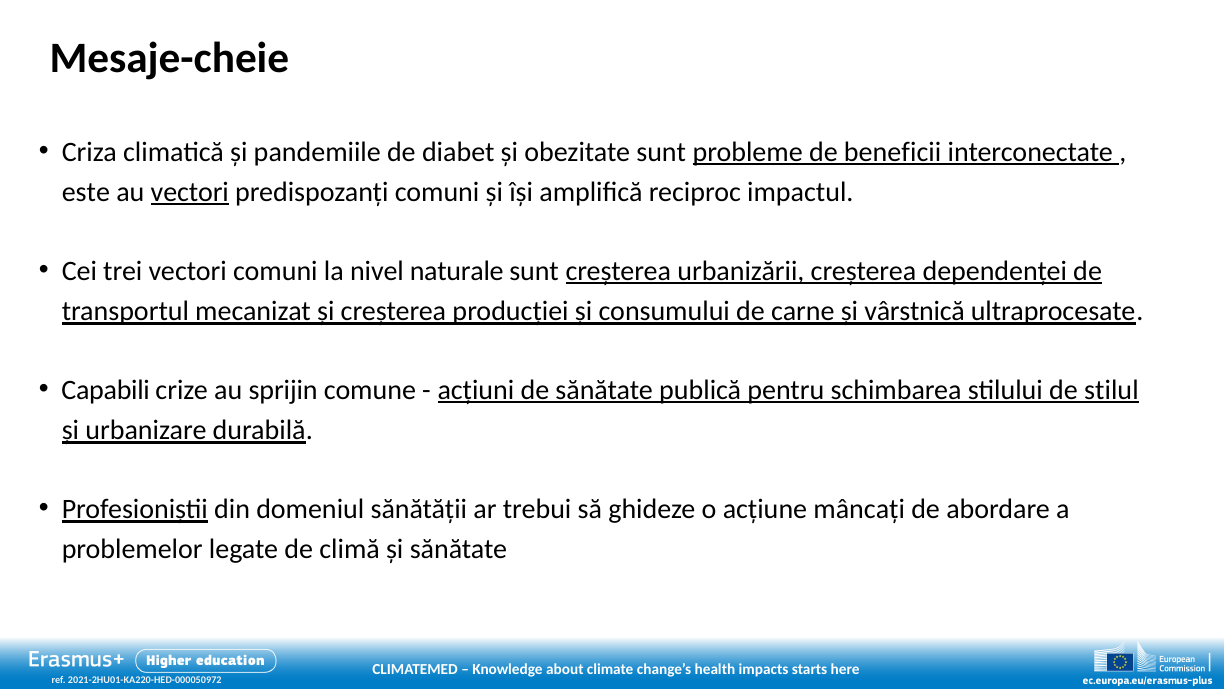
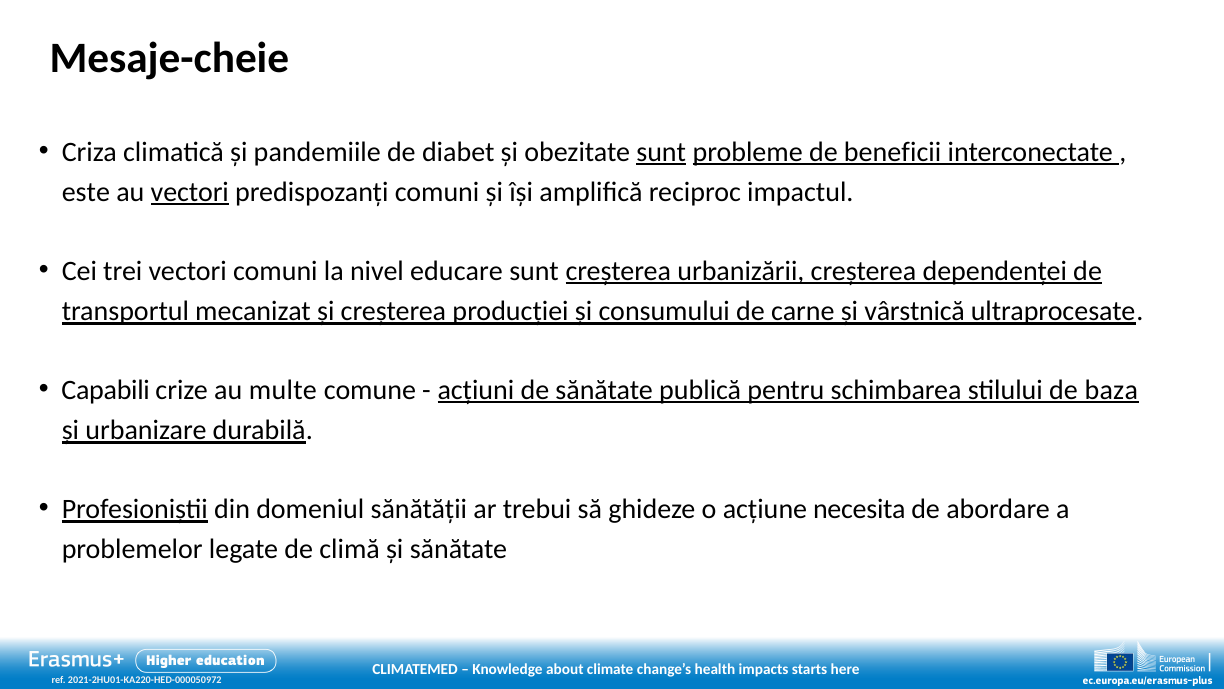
sunt at (661, 152) underline: none -> present
naturale: naturale -> educare
sprijin: sprijin -> multe
stilul: stilul -> baza
mâncați: mâncați -> necesita
